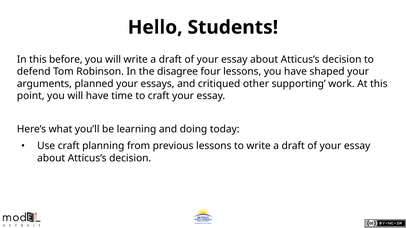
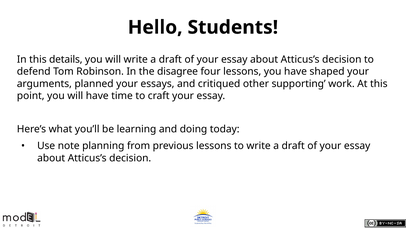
before: before -> details
Use craft: craft -> note
